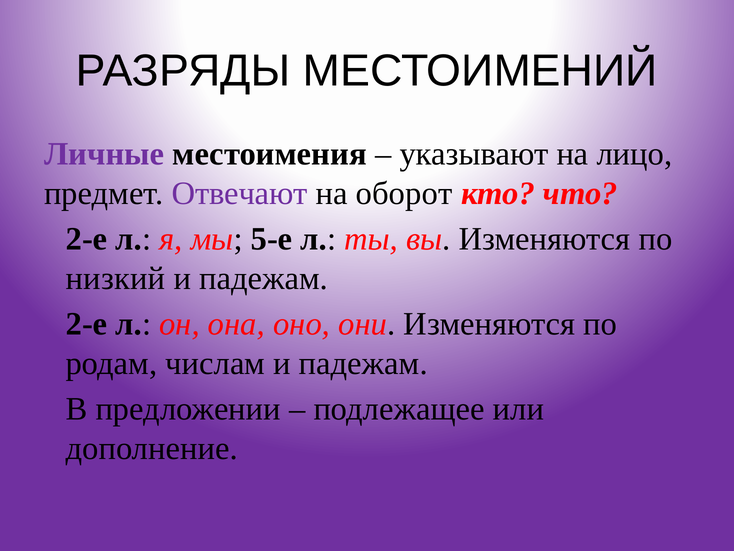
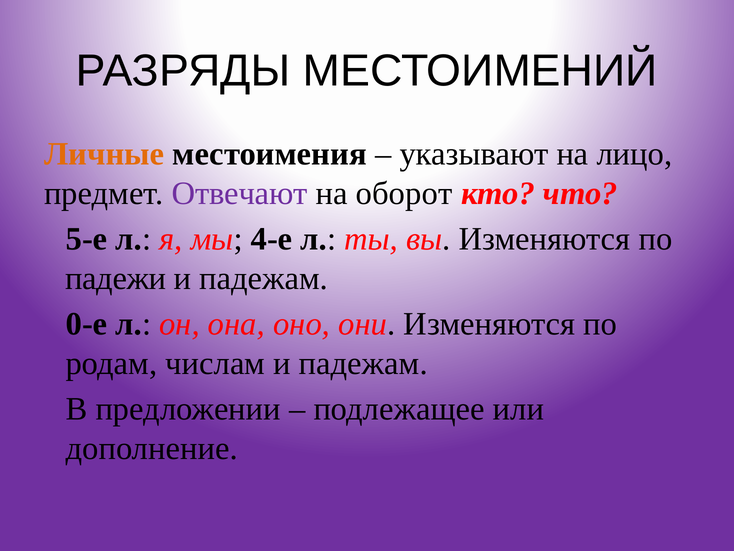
Личные colour: purple -> orange
2-е at (87, 239): 2-е -> 5-е
5-е: 5-е -> 4-е
низкий: низкий -> падежи
2-е at (87, 324): 2-е -> 0-е
